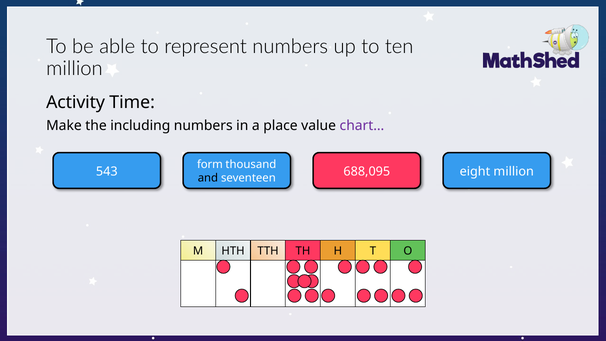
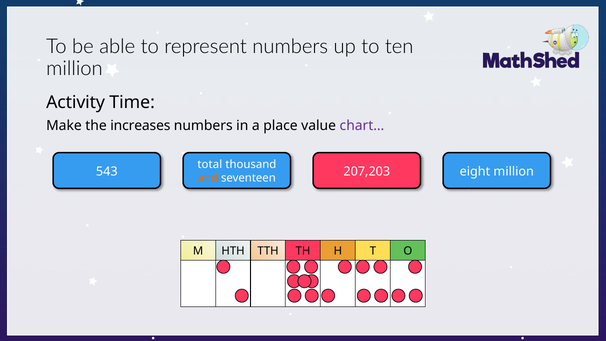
including: including -> increases
form: form -> total
688,095: 688,095 -> 207,203
and colour: black -> orange
